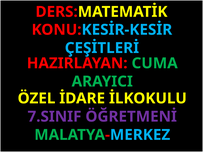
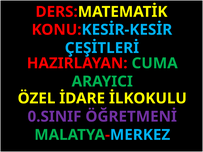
7.SINIF: 7.SINIF -> 0.SINIF
